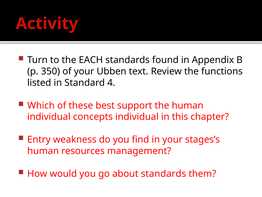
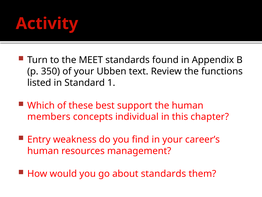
EACH: EACH -> MEET
4: 4 -> 1
individual at (49, 117): individual -> members
stages’s: stages’s -> career’s
